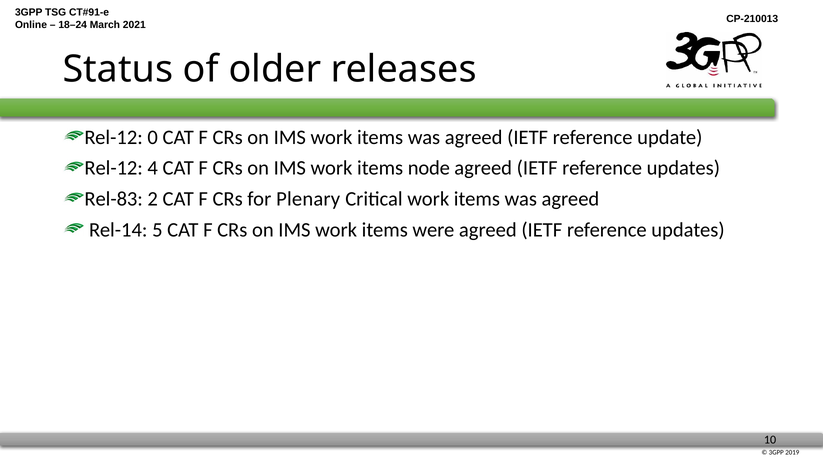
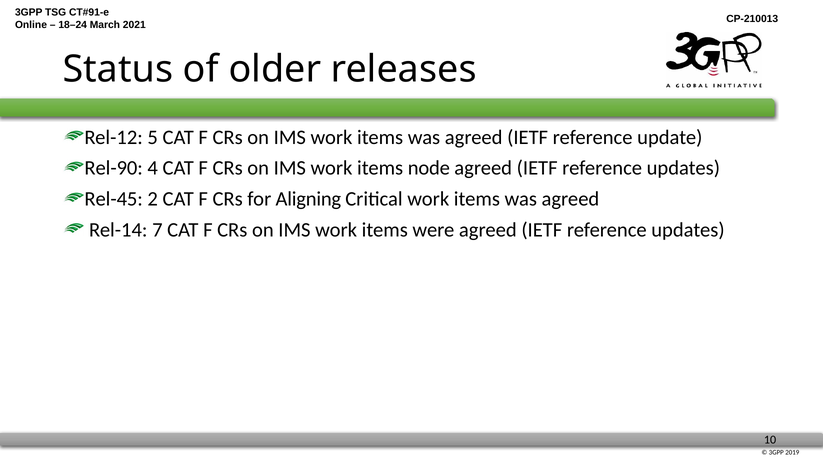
0: 0 -> 5
Rel-12 at (114, 168): Rel-12 -> Rel-90
Rel-83: Rel-83 -> Rel-45
Plenary: Plenary -> Aligning
5: 5 -> 7
